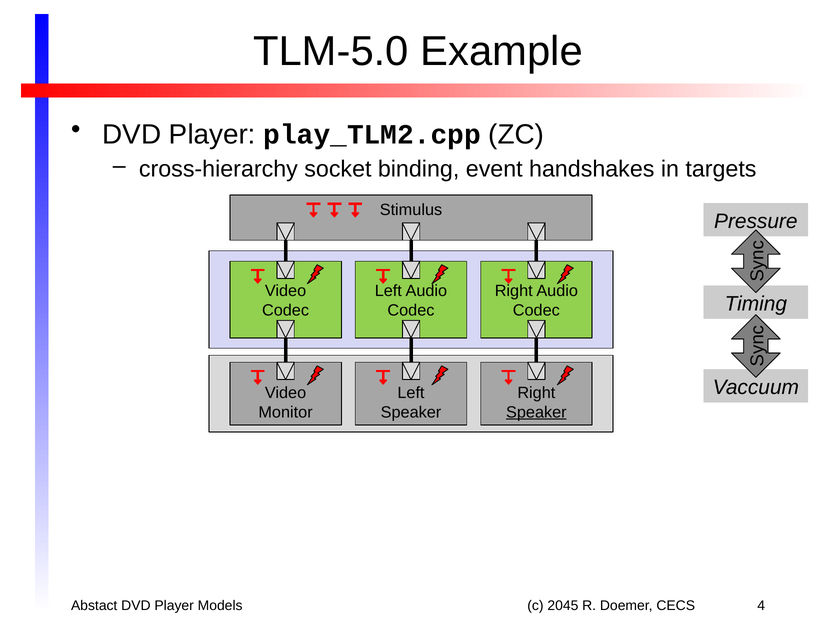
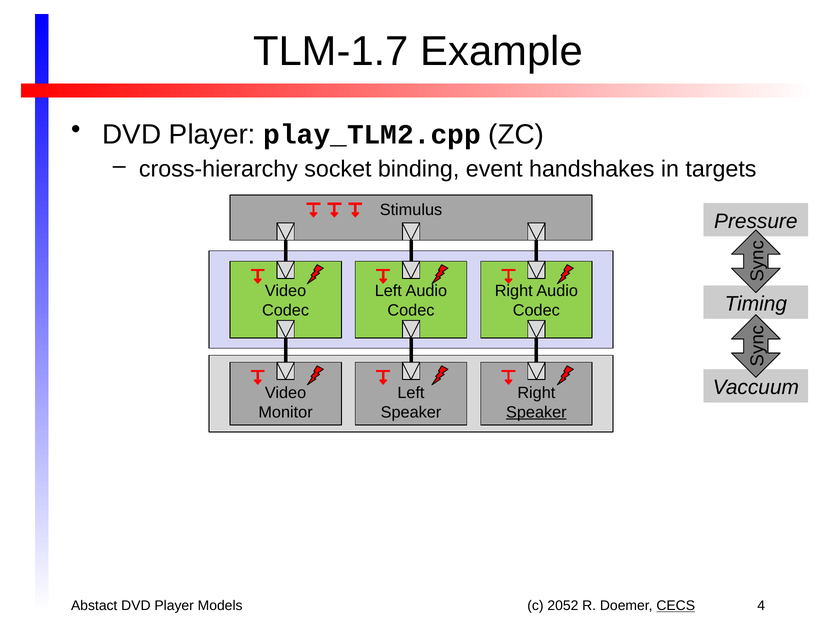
TLM-5.0: TLM-5.0 -> TLM-1.7
2045: 2045 -> 2052
CECS underline: none -> present
